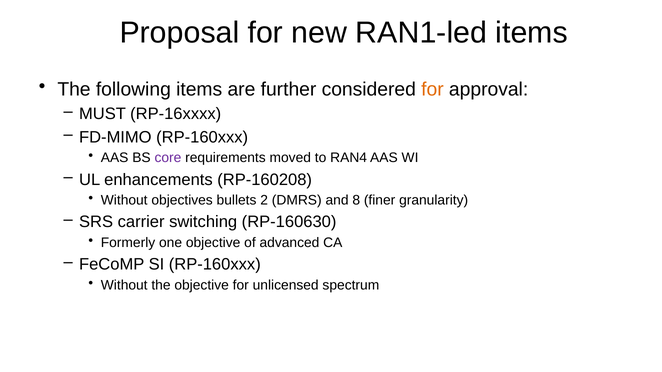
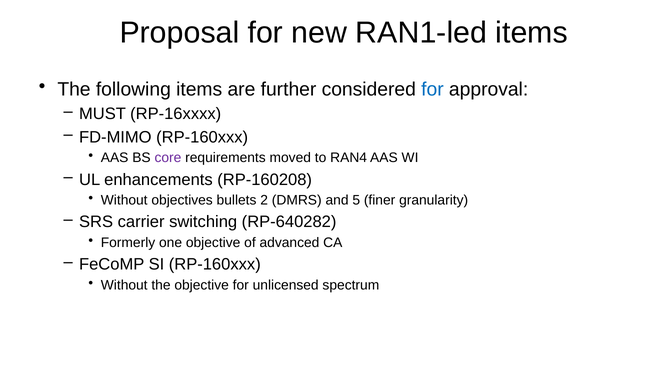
for at (432, 89) colour: orange -> blue
8: 8 -> 5
RP-160630: RP-160630 -> RP-640282
